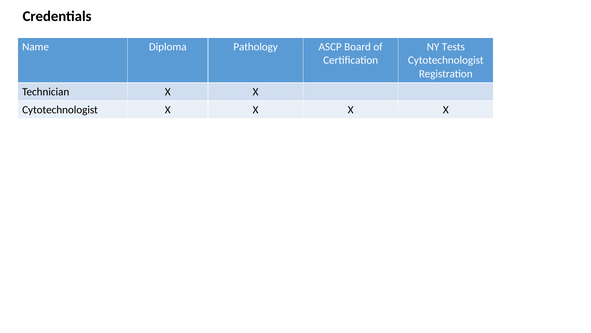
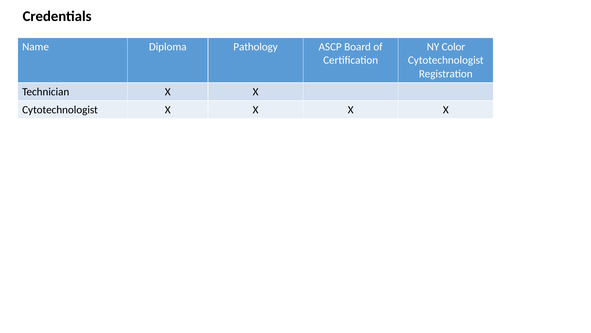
Tests: Tests -> Color
